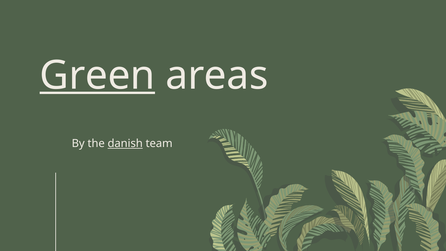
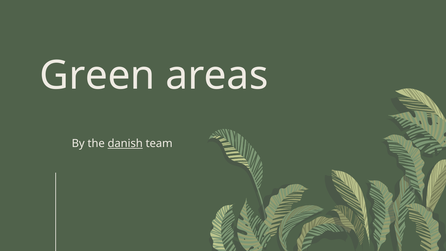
Green underline: present -> none
